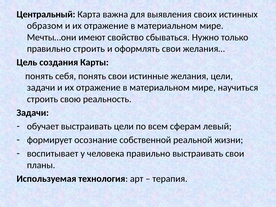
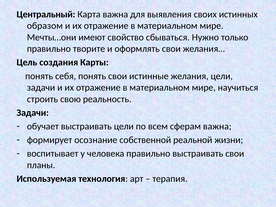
правильно строить: строить -> творите
сферам левый: левый -> важна
